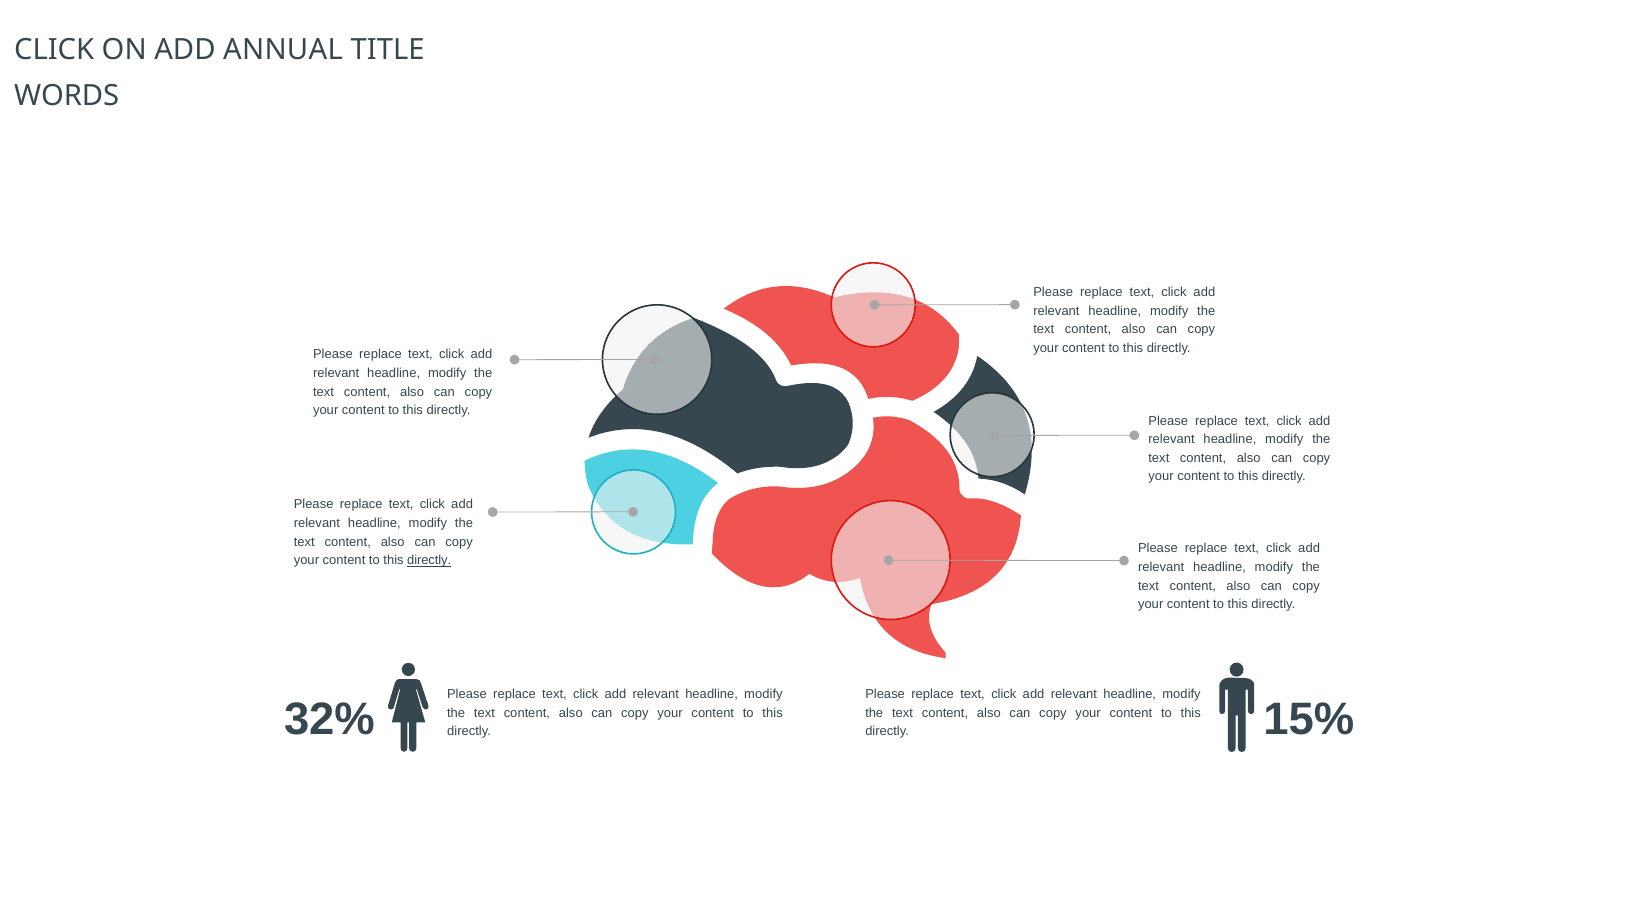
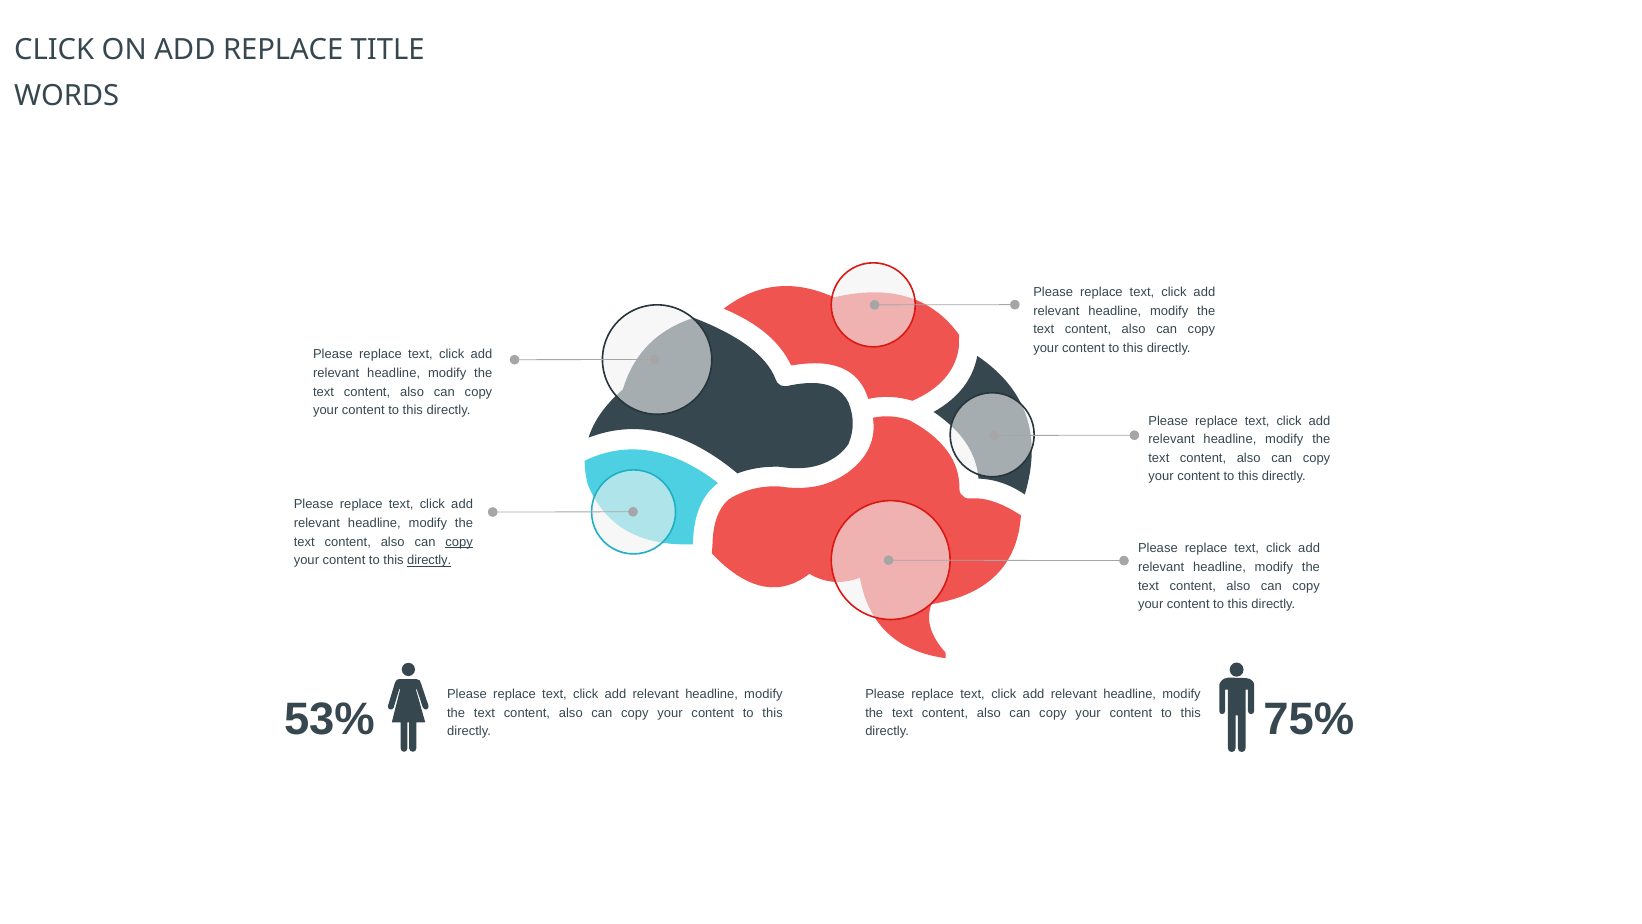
ADD ANNUAL: ANNUAL -> REPLACE
copy at (459, 542) underline: none -> present
32%: 32% -> 53%
15%: 15% -> 75%
